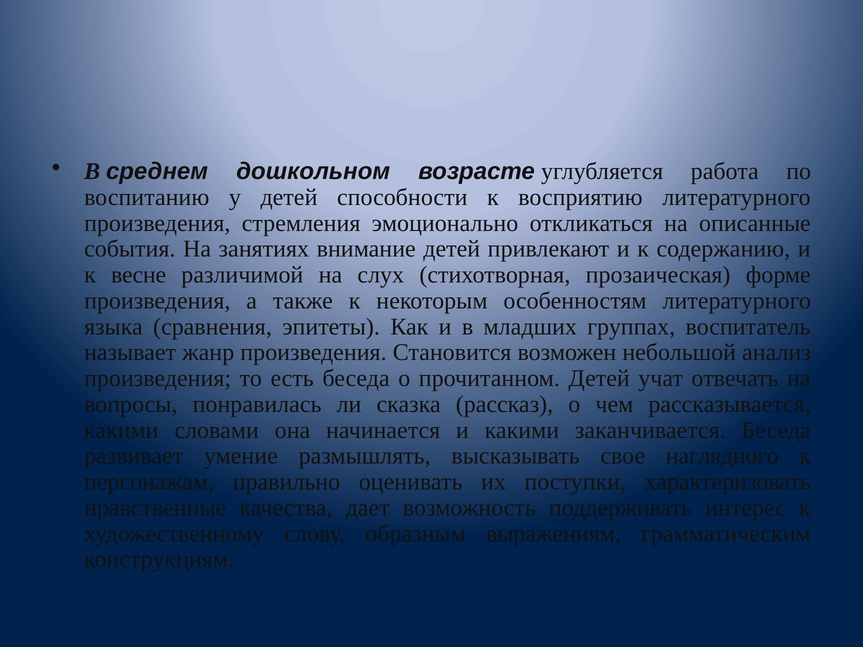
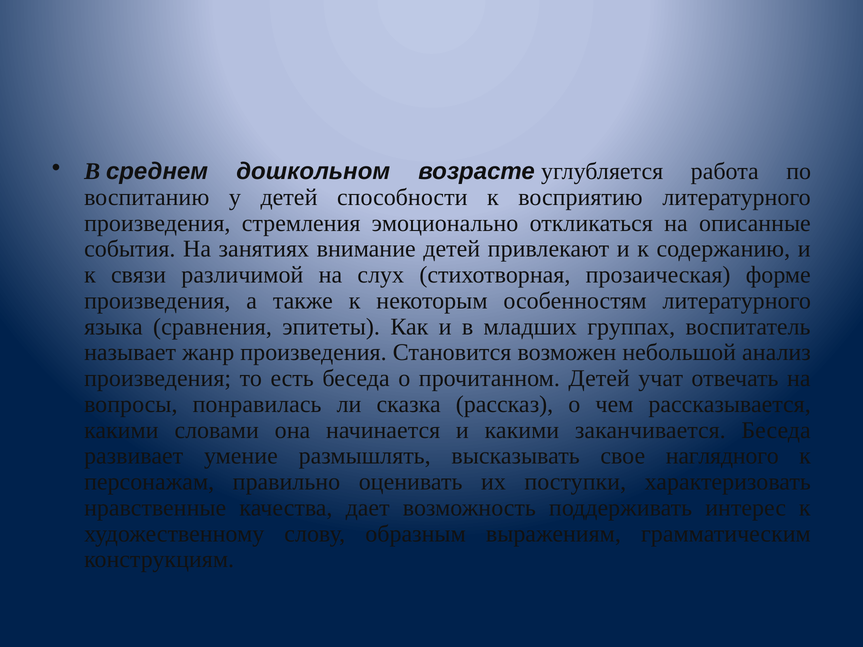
весне: весне -> связи
